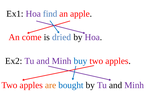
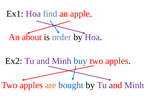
come: come -> about
dried: dried -> order
and at (116, 85) colour: black -> red
